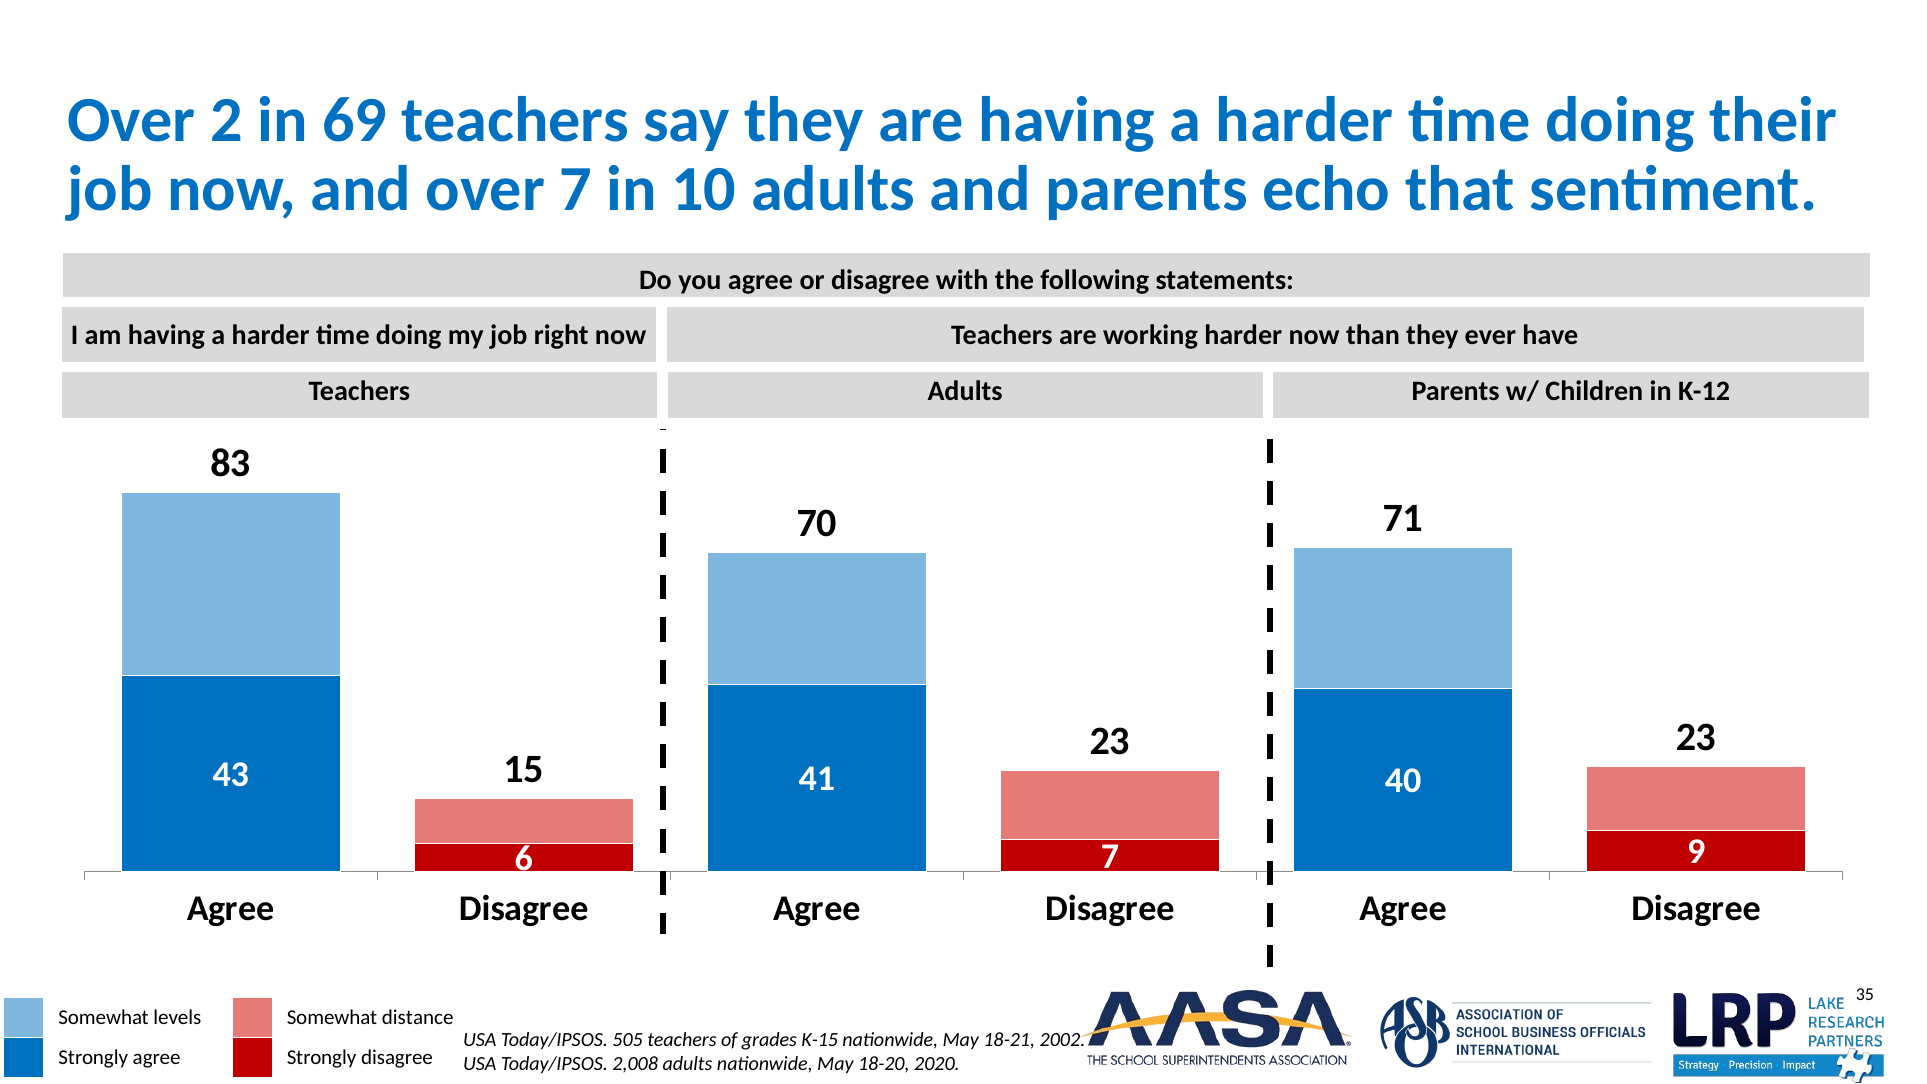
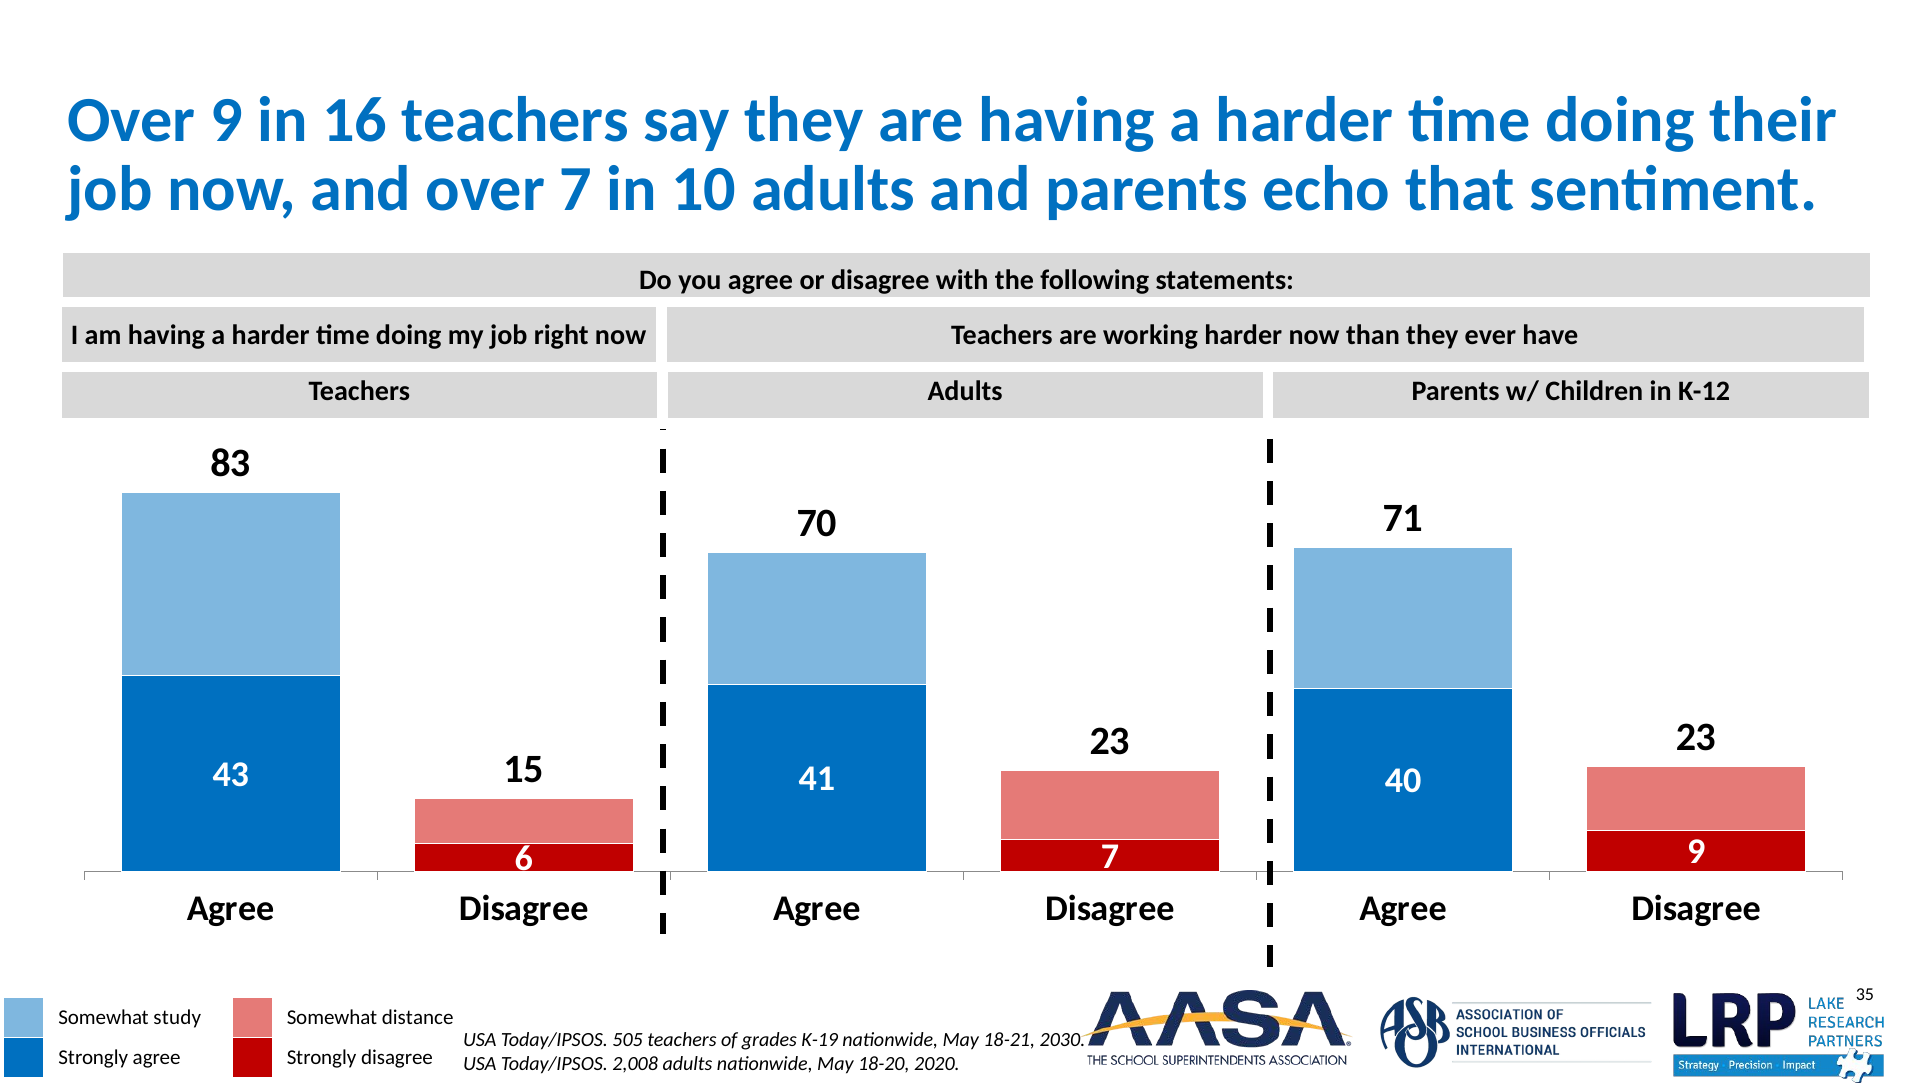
Over 2: 2 -> 9
69: 69 -> 16
levels: levels -> study
K-15: K-15 -> K-19
2002: 2002 -> 2030
